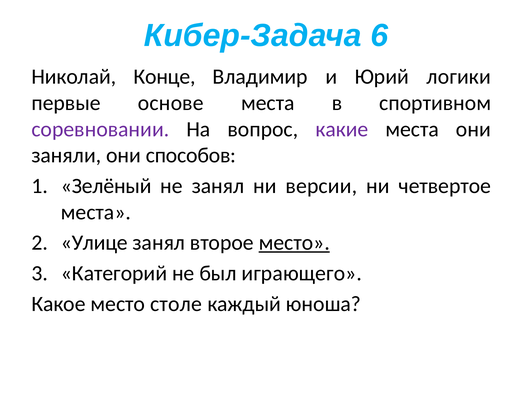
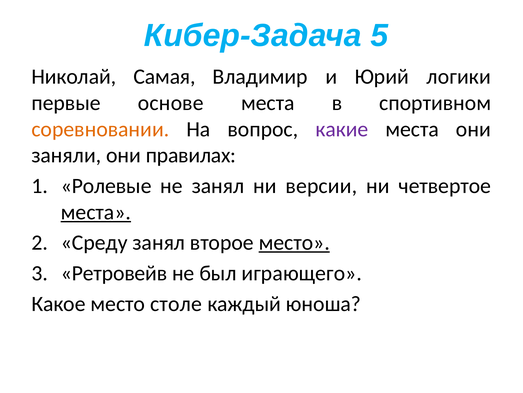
6: 6 -> 5
Конце: Конце -> Самая
соревновании colour: purple -> orange
способов: способов -> правилах
Зелёный: Зелёный -> Ролевые
места at (96, 212) underline: none -> present
Улице: Улице -> Среду
Категорий: Категорий -> Ретровейв
